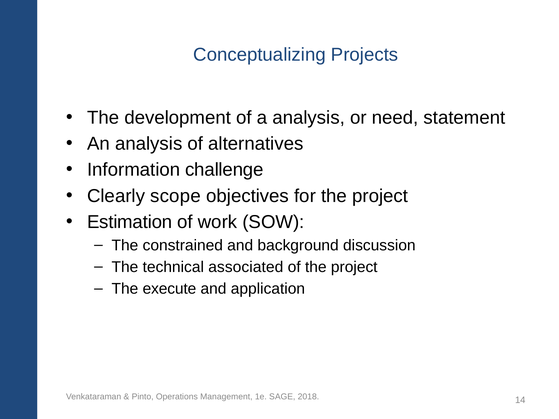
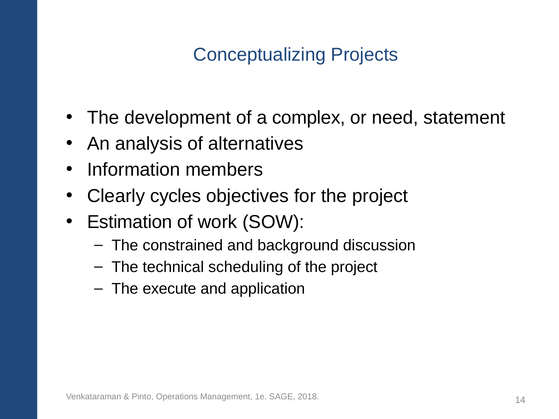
a analysis: analysis -> complex
challenge: challenge -> members
scope: scope -> cycles
associated: associated -> scheduling
